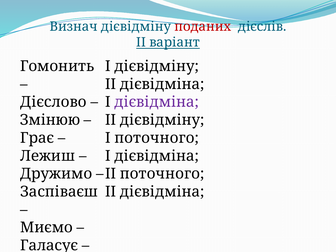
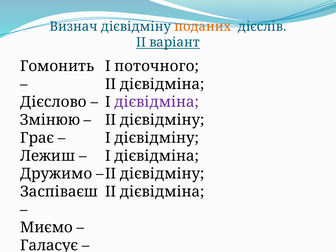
поданих colour: red -> orange
I дієвідміну: дієвідміну -> поточного
I поточного: поточного -> дієвідміну
поточного at (162, 174): поточного -> дієвідміну
